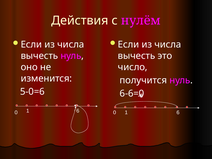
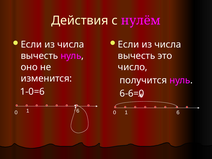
5-0=6: 5-0=6 -> 1-0=6
